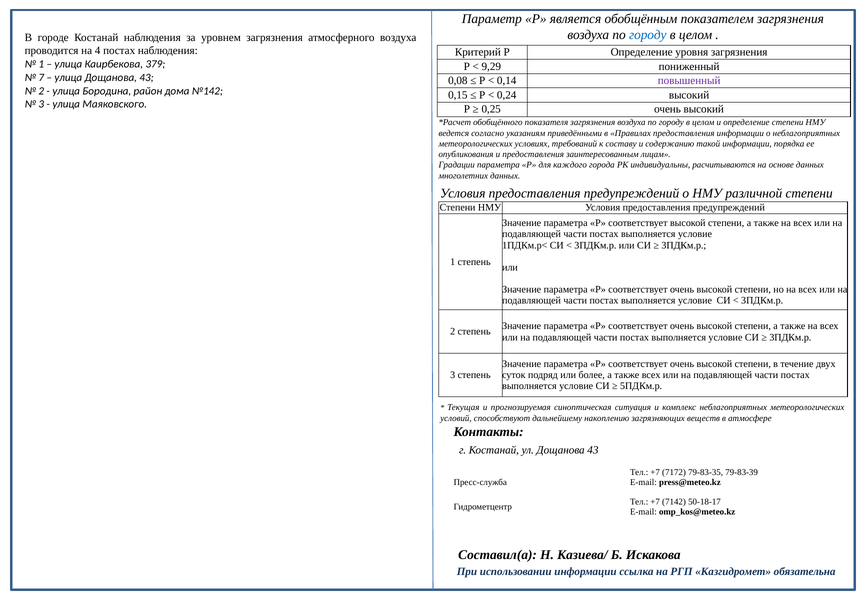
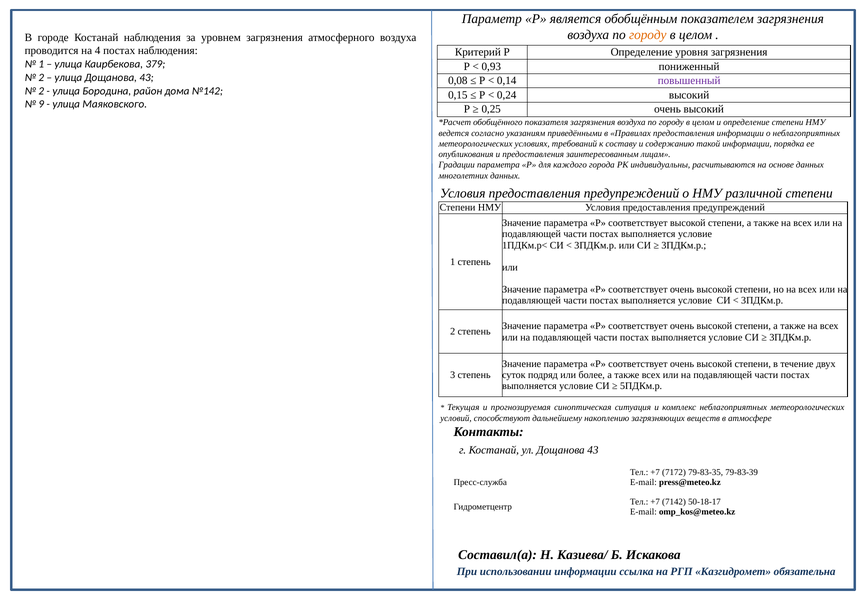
городу at (648, 35) colour: blue -> orange
9,29: 9,29 -> 0,93
7 at (41, 77): 7 -> 2
3 at (41, 104): 3 -> 9
